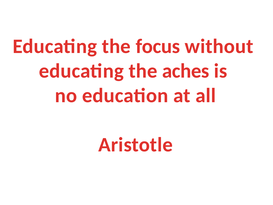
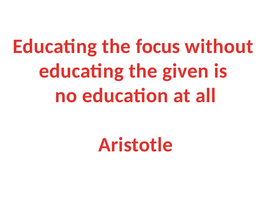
aches: aches -> given
